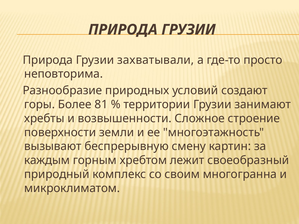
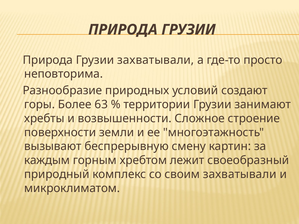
81: 81 -> 63
своим многогранна: многогранна -> захватывали
